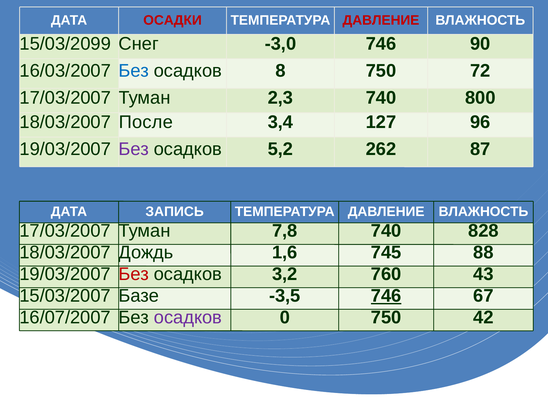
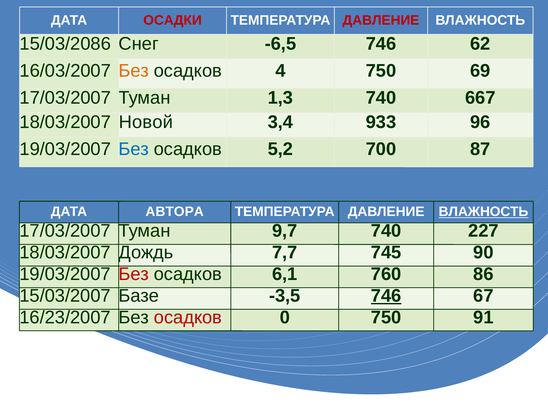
15/03/2099: 15/03/2099 -> 15/03/2086
-3,0: -3,0 -> -6,5
90: 90 -> 62
Без at (134, 71) colour: blue -> orange
8: 8 -> 4
72: 72 -> 69
2,3: 2,3 -> 1,3
800: 800 -> 667
После: После -> Новой
127: 127 -> 933
Без at (134, 149) colour: purple -> blue
262: 262 -> 700
ЗАПИСЬ: ЗАПИСЬ -> АВТОРА
ВЛАЖНОСТЬ at (483, 212) underline: none -> present
7,8: 7,8 -> 9,7
828: 828 -> 227
1,6: 1,6 -> 7,7
88: 88 -> 90
3,2: 3,2 -> 6,1
43: 43 -> 86
16/07/2007: 16/07/2007 -> 16/23/2007
осадков at (188, 317) colour: purple -> red
42: 42 -> 91
